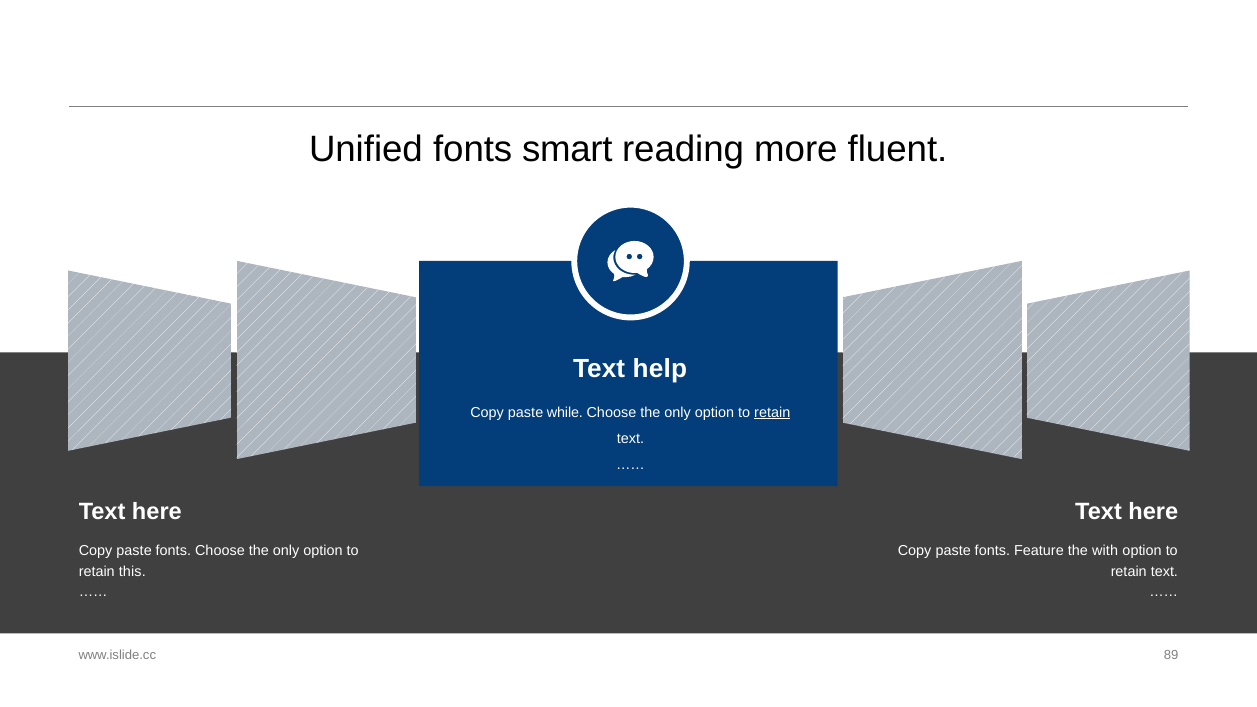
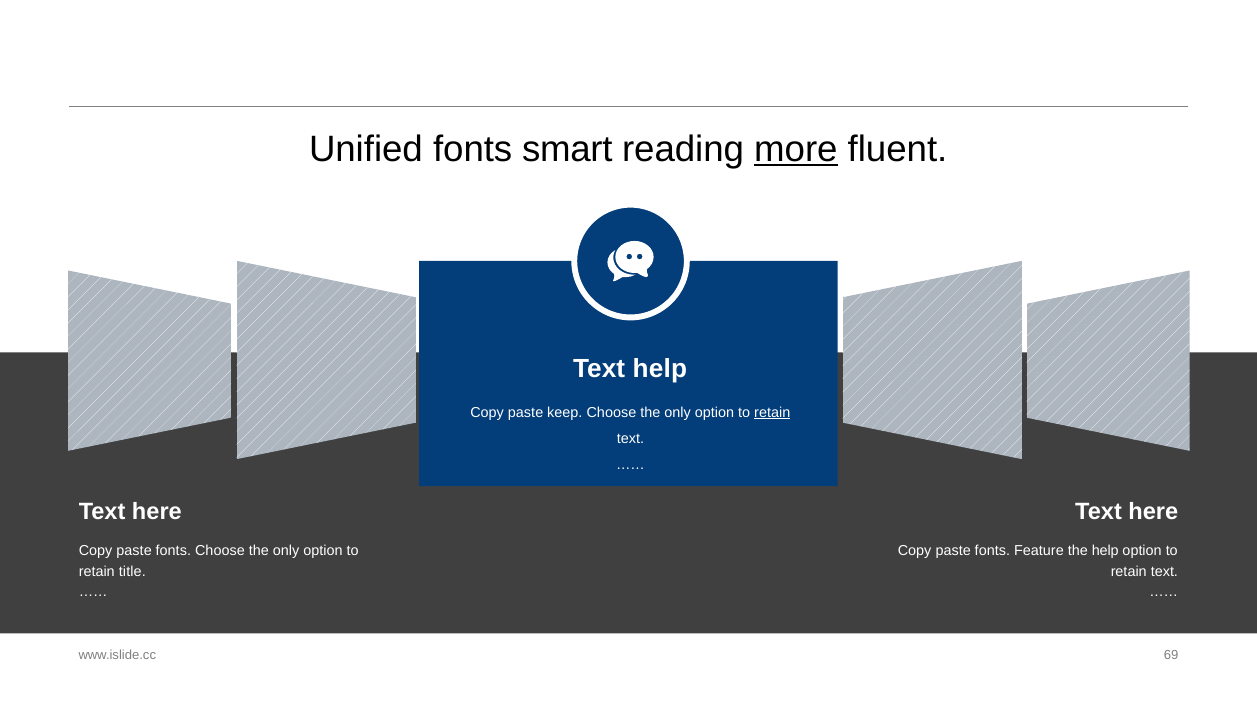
more underline: none -> present
while: while -> keep
the with: with -> help
this: this -> title
89: 89 -> 69
